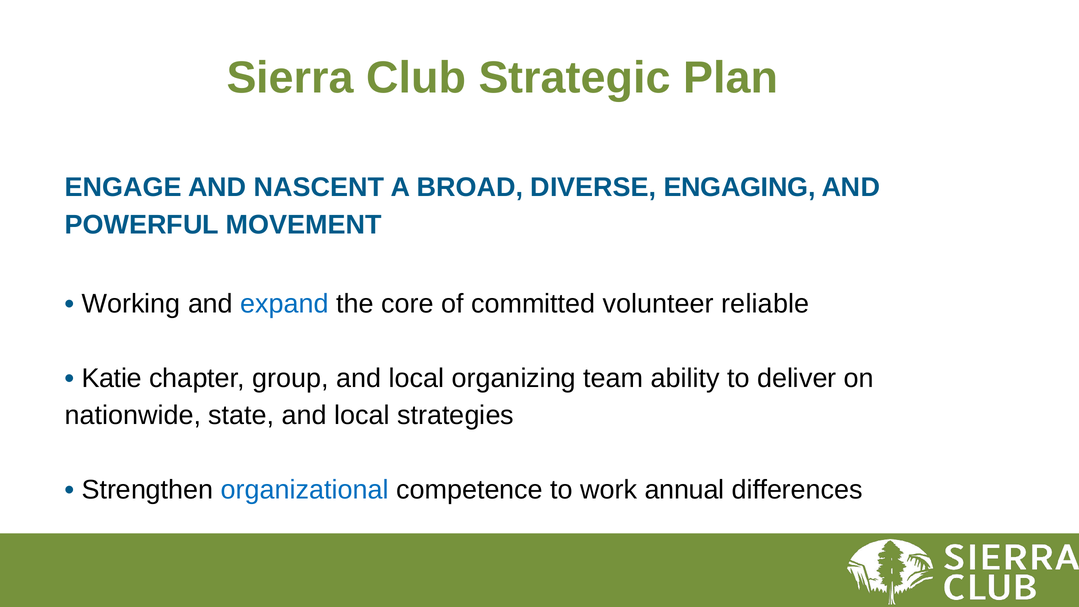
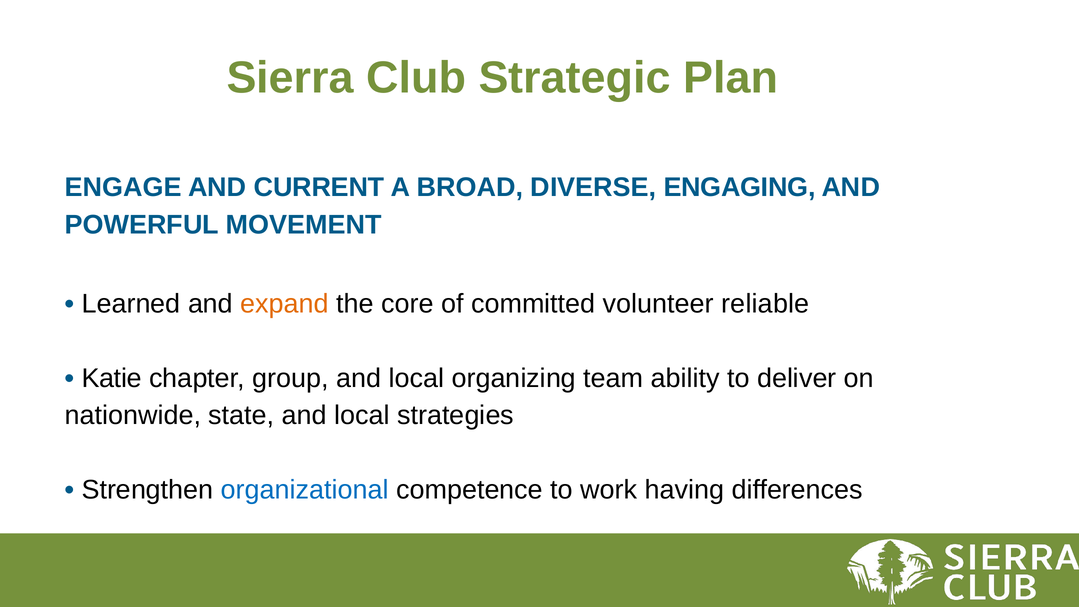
NASCENT: NASCENT -> CURRENT
Working: Working -> Learned
expand colour: blue -> orange
annual: annual -> having
